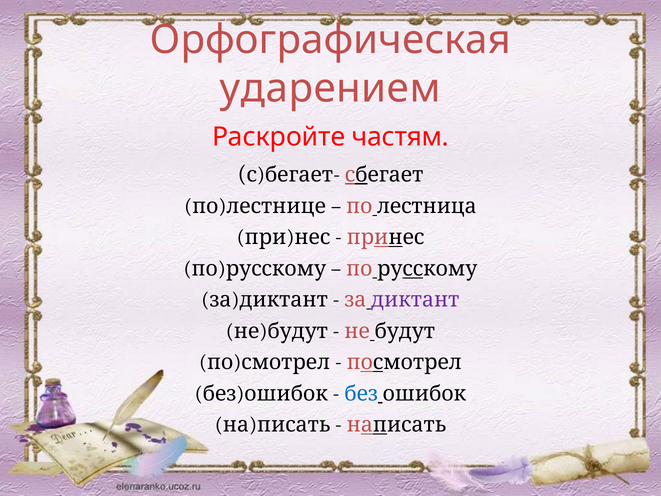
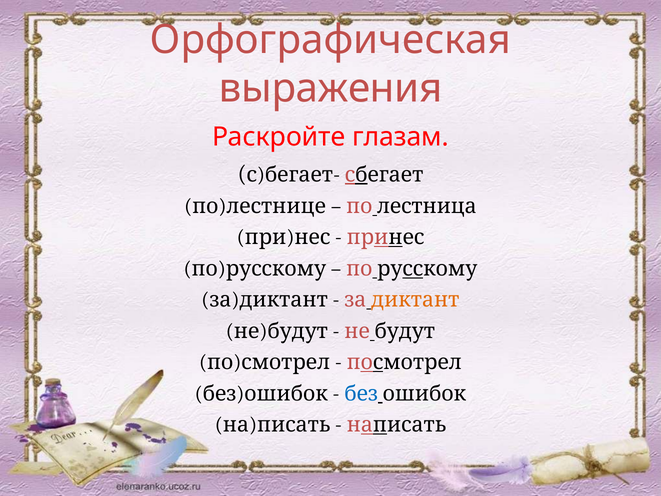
ударением: ударением -> выражения
частям: частям -> глазам
диктант at (415, 300) colour: purple -> orange
